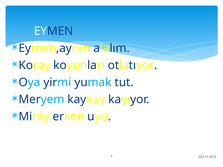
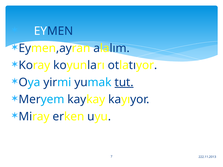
tut underline: none -> present
